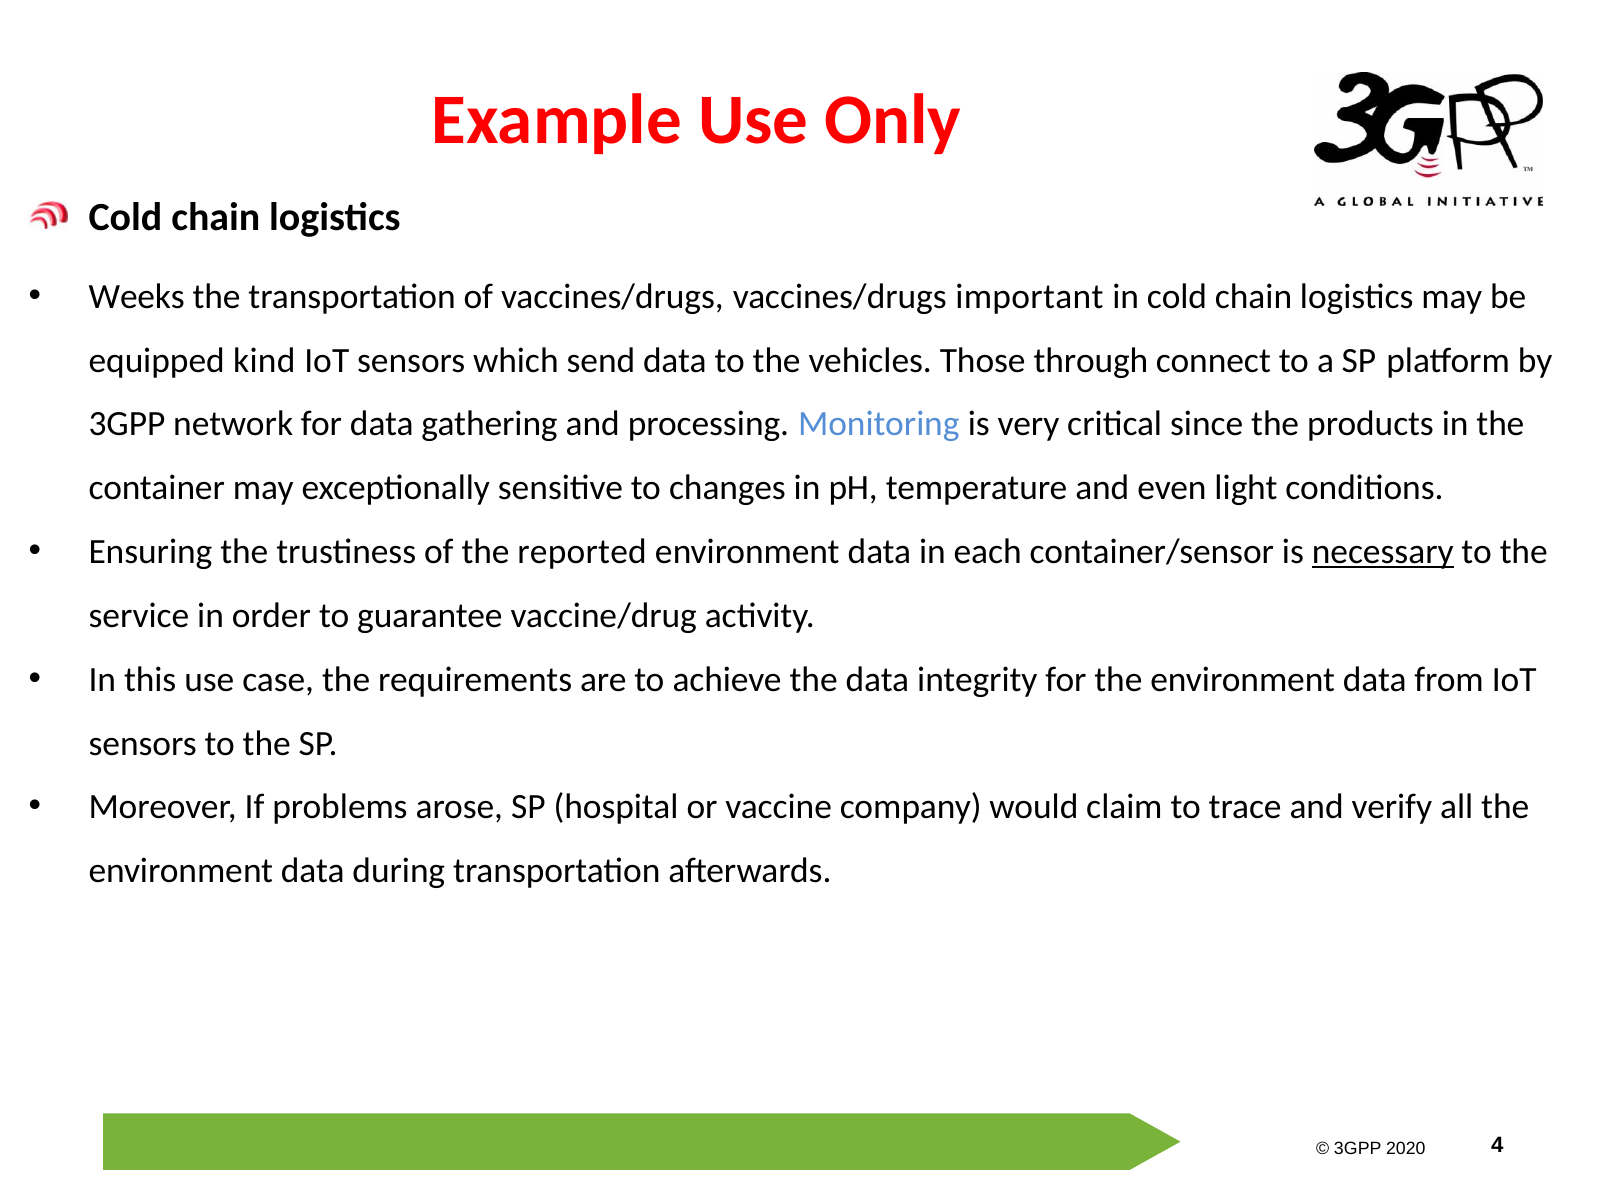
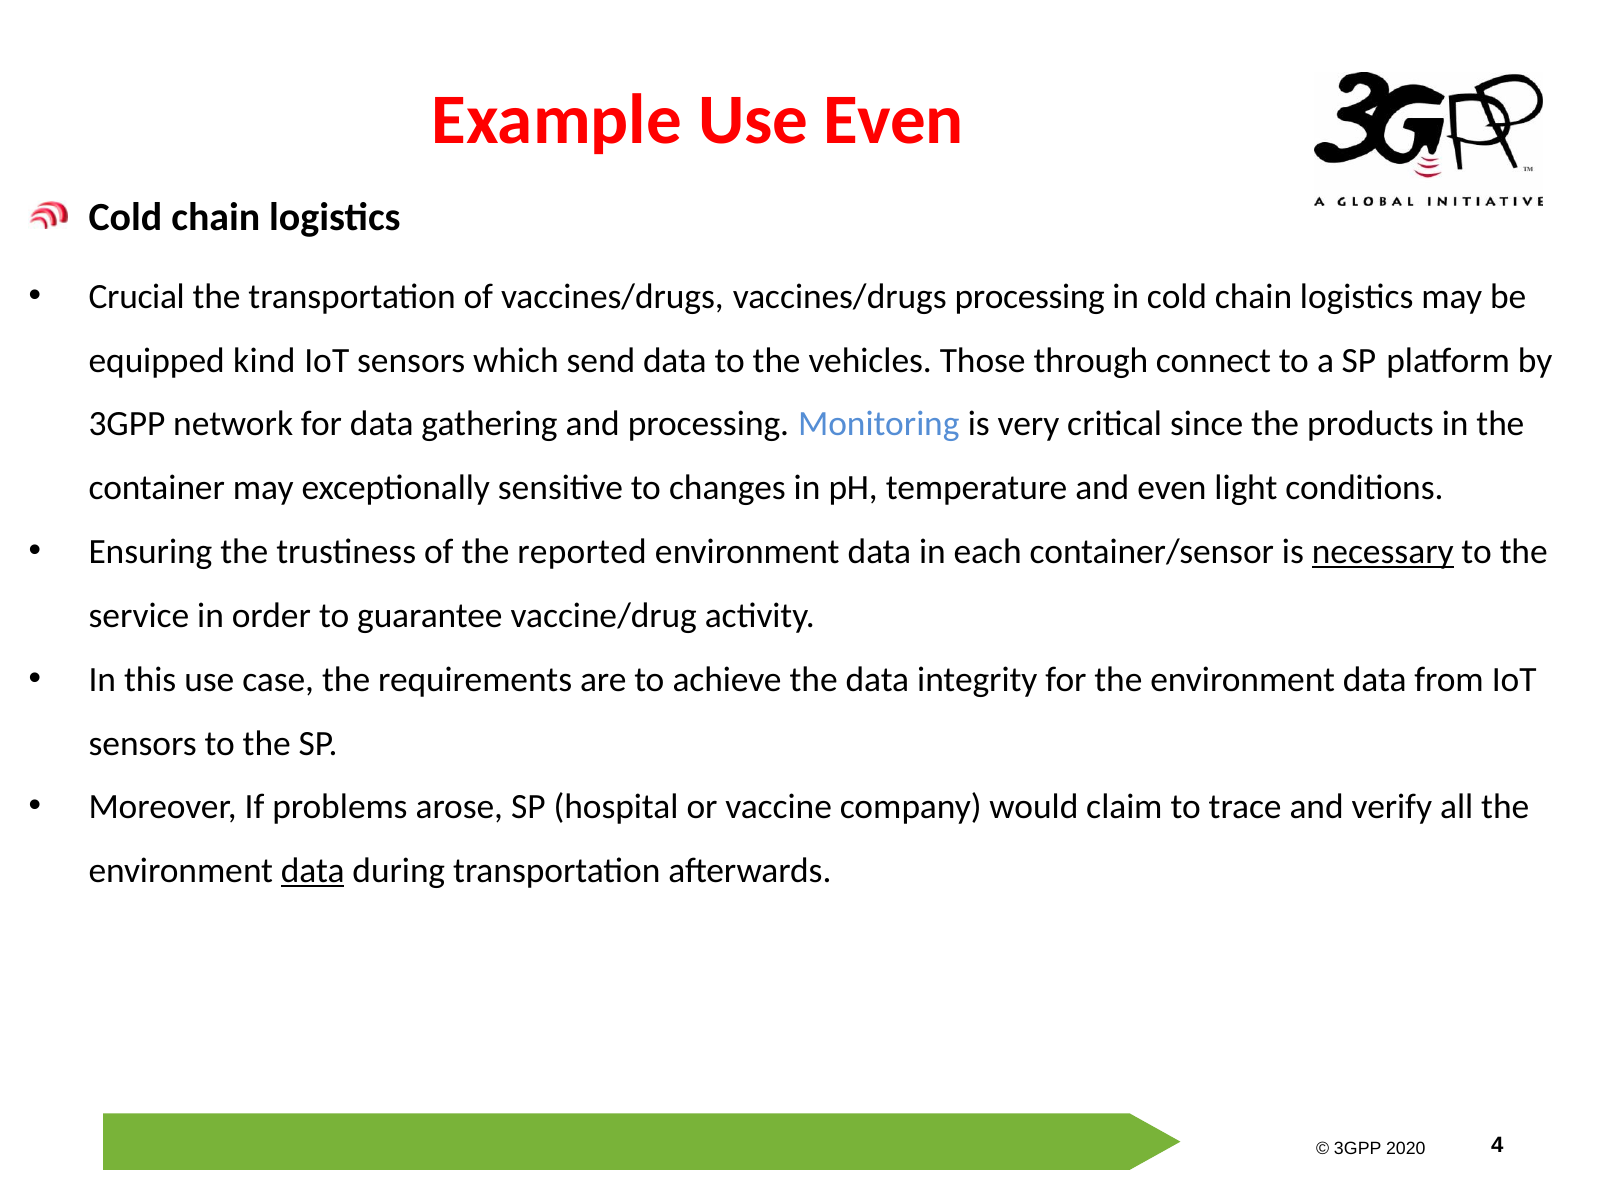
Use Only: Only -> Even
Weeks: Weeks -> Crucial
vaccines/drugs important: important -> processing
data at (313, 871) underline: none -> present
